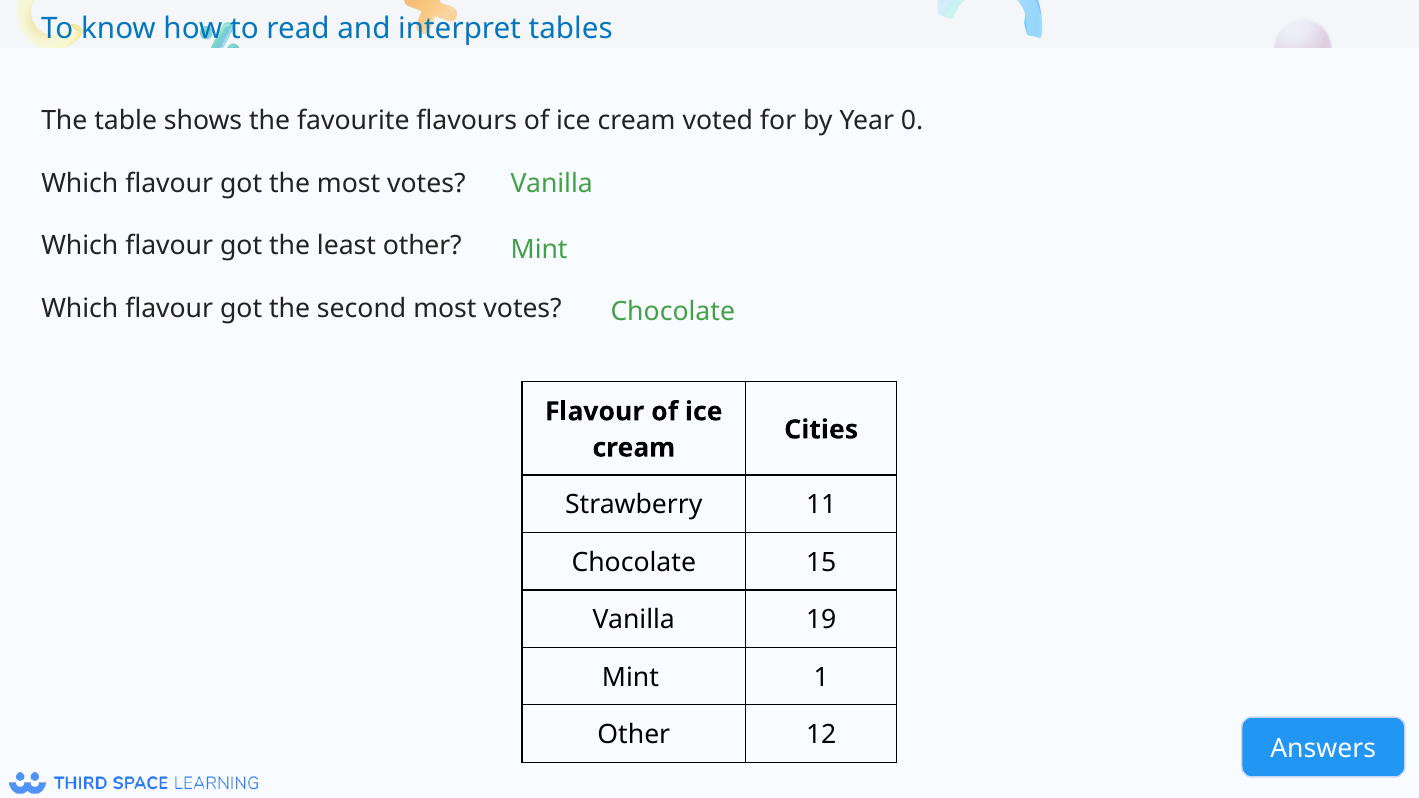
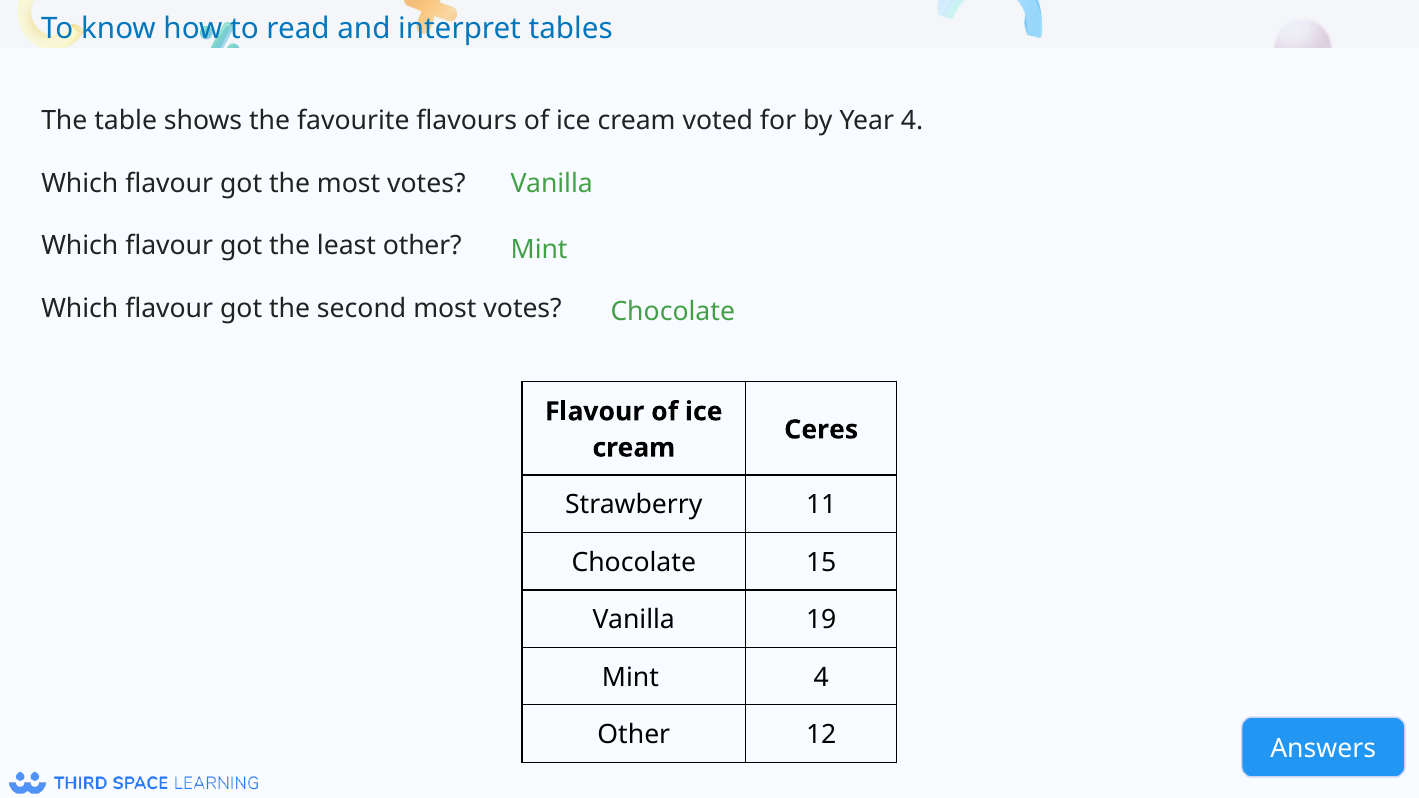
Year 0: 0 -> 4
Cities: Cities -> Ceres
Mint 1: 1 -> 4
